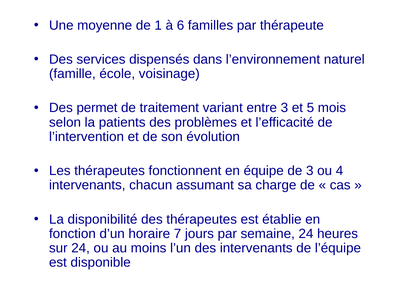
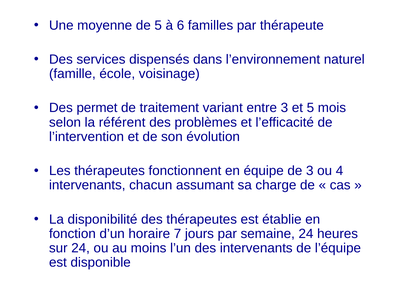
de 1: 1 -> 5
patients: patients -> référent
